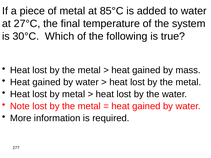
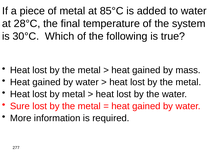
27°C: 27°C -> 28°C
Note: Note -> Sure
